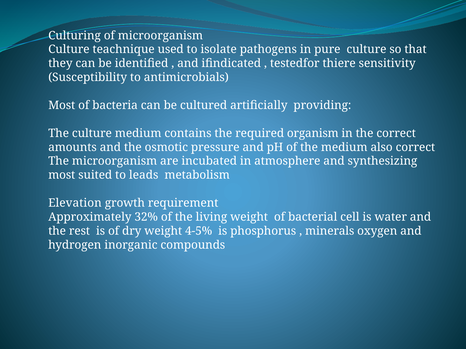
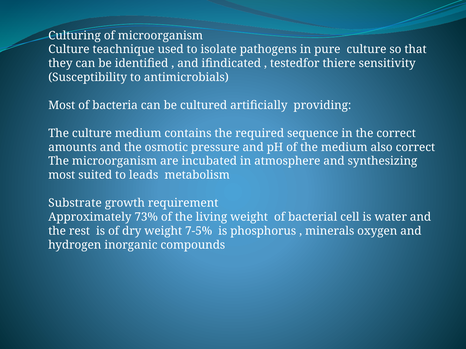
organism: organism -> sequence
Elevation: Elevation -> Substrate
32%: 32% -> 73%
4-5%: 4-5% -> 7-5%
